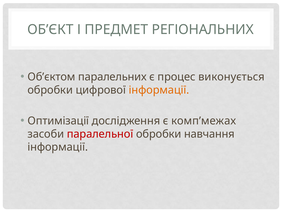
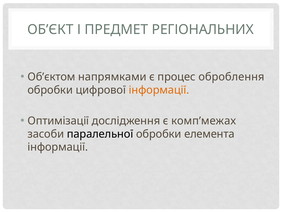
паралельних: паралельних -> напрямками
виконується: виконується -> оброблення
паралельної colour: red -> black
навчання: навчання -> елемента
